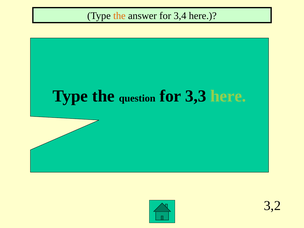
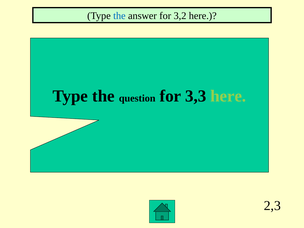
the at (119, 16) colour: orange -> blue
3,4: 3,4 -> 3,2
3,2: 3,2 -> 2,3
